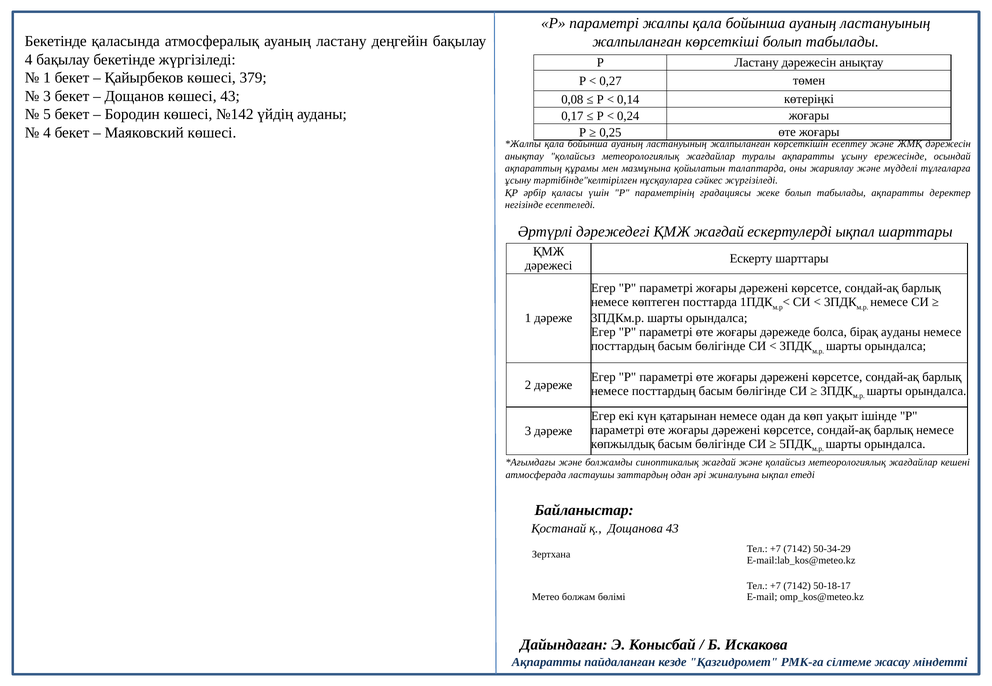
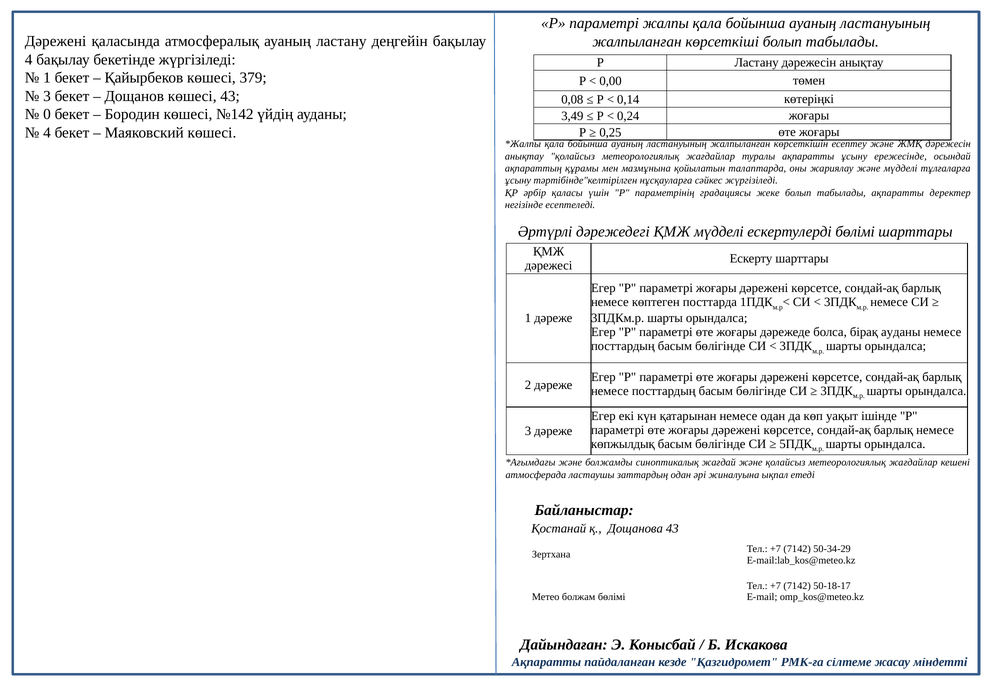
Бекетінде at (56, 41): Бекетінде -> Дәрежені
0,27: 0,27 -> 0,00
5: 5 -> 0
0,17: 0,17 -> 3,49
ҚМЖ жағдай: жағдай -> мүдделі
ескертулерді ықпал: ықпал -> бөлімі
